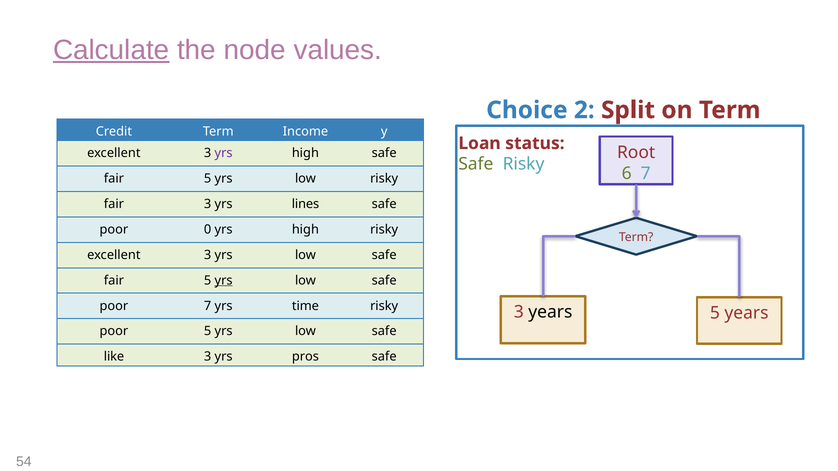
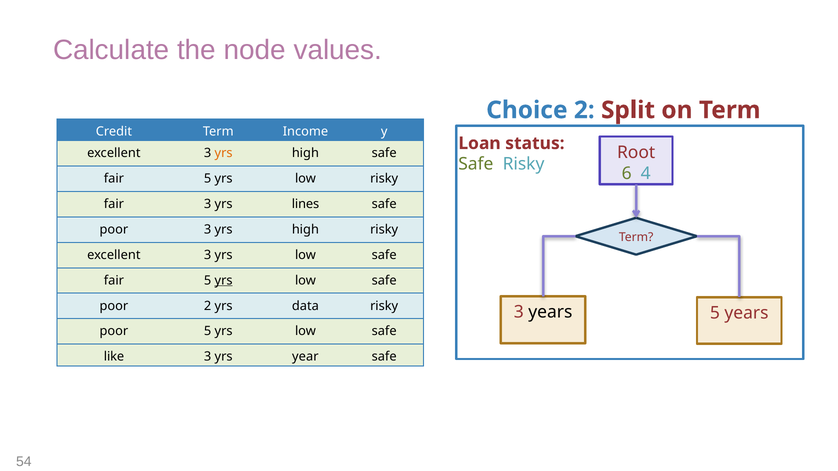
Calculate underline: present -> none
yrs at (224, 153) colour: purple -> orange
6 7: 7 -> 4
poor 0: 0 -> 3
poor 7: 7 -> 2
time: time -> data
pros: pros -> year
